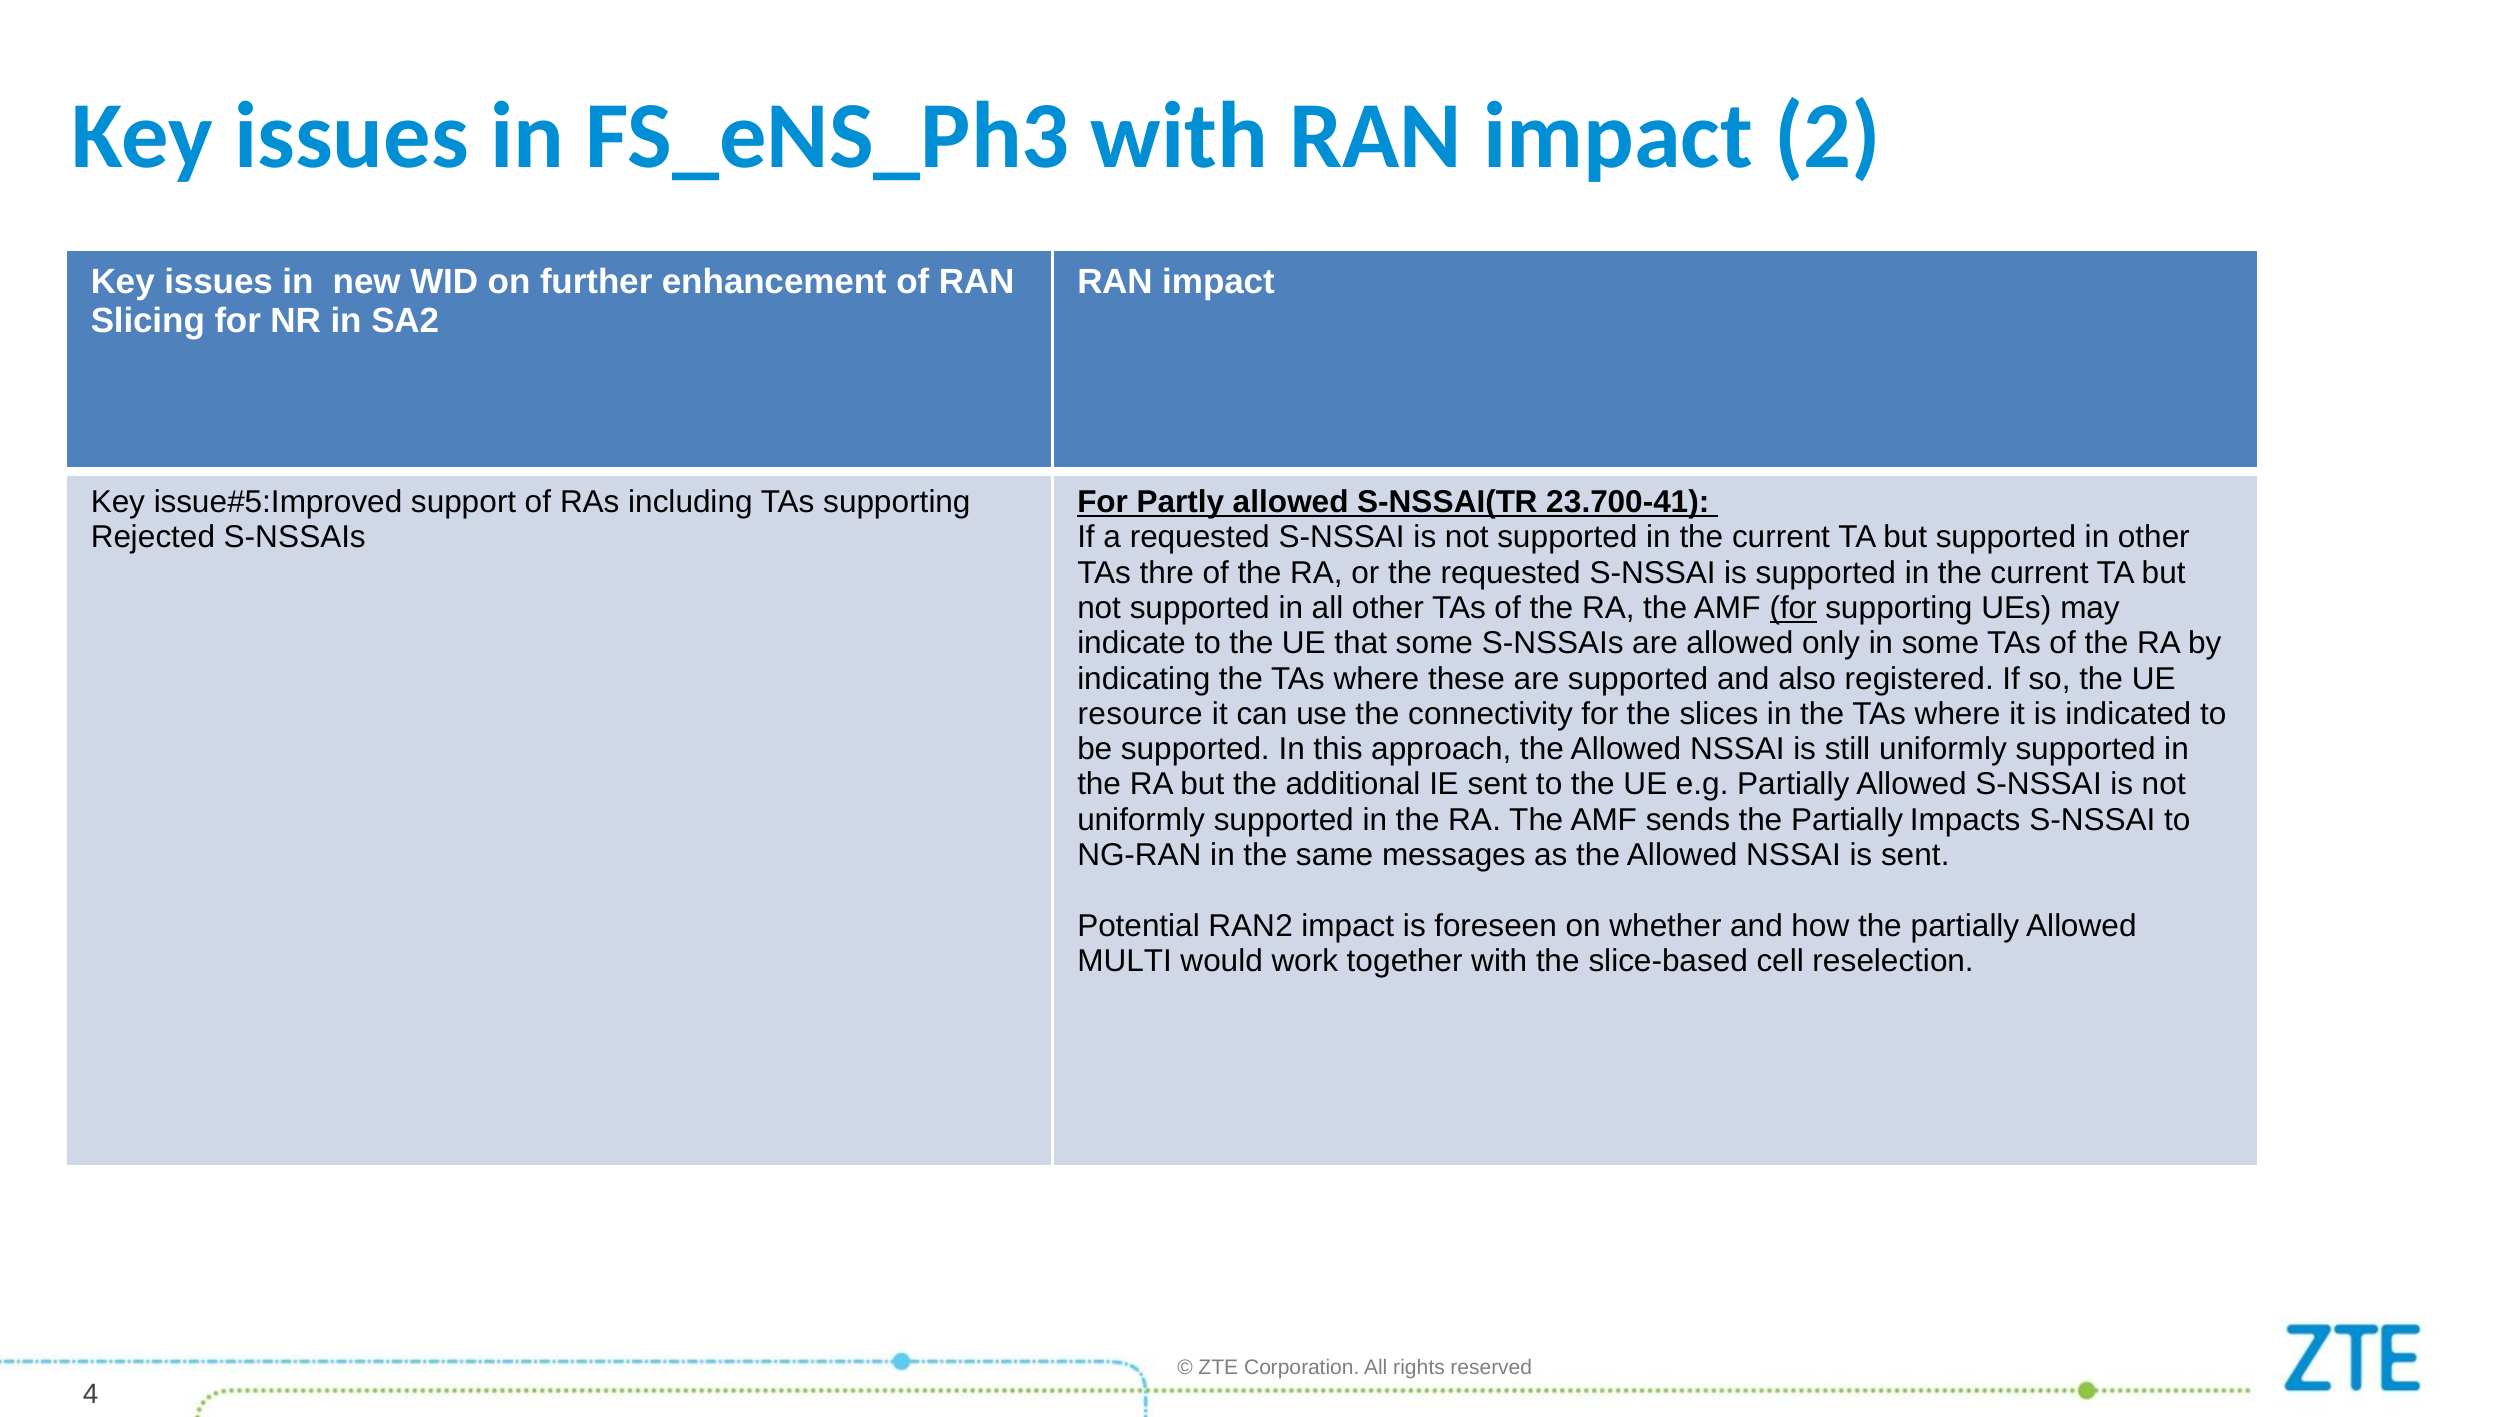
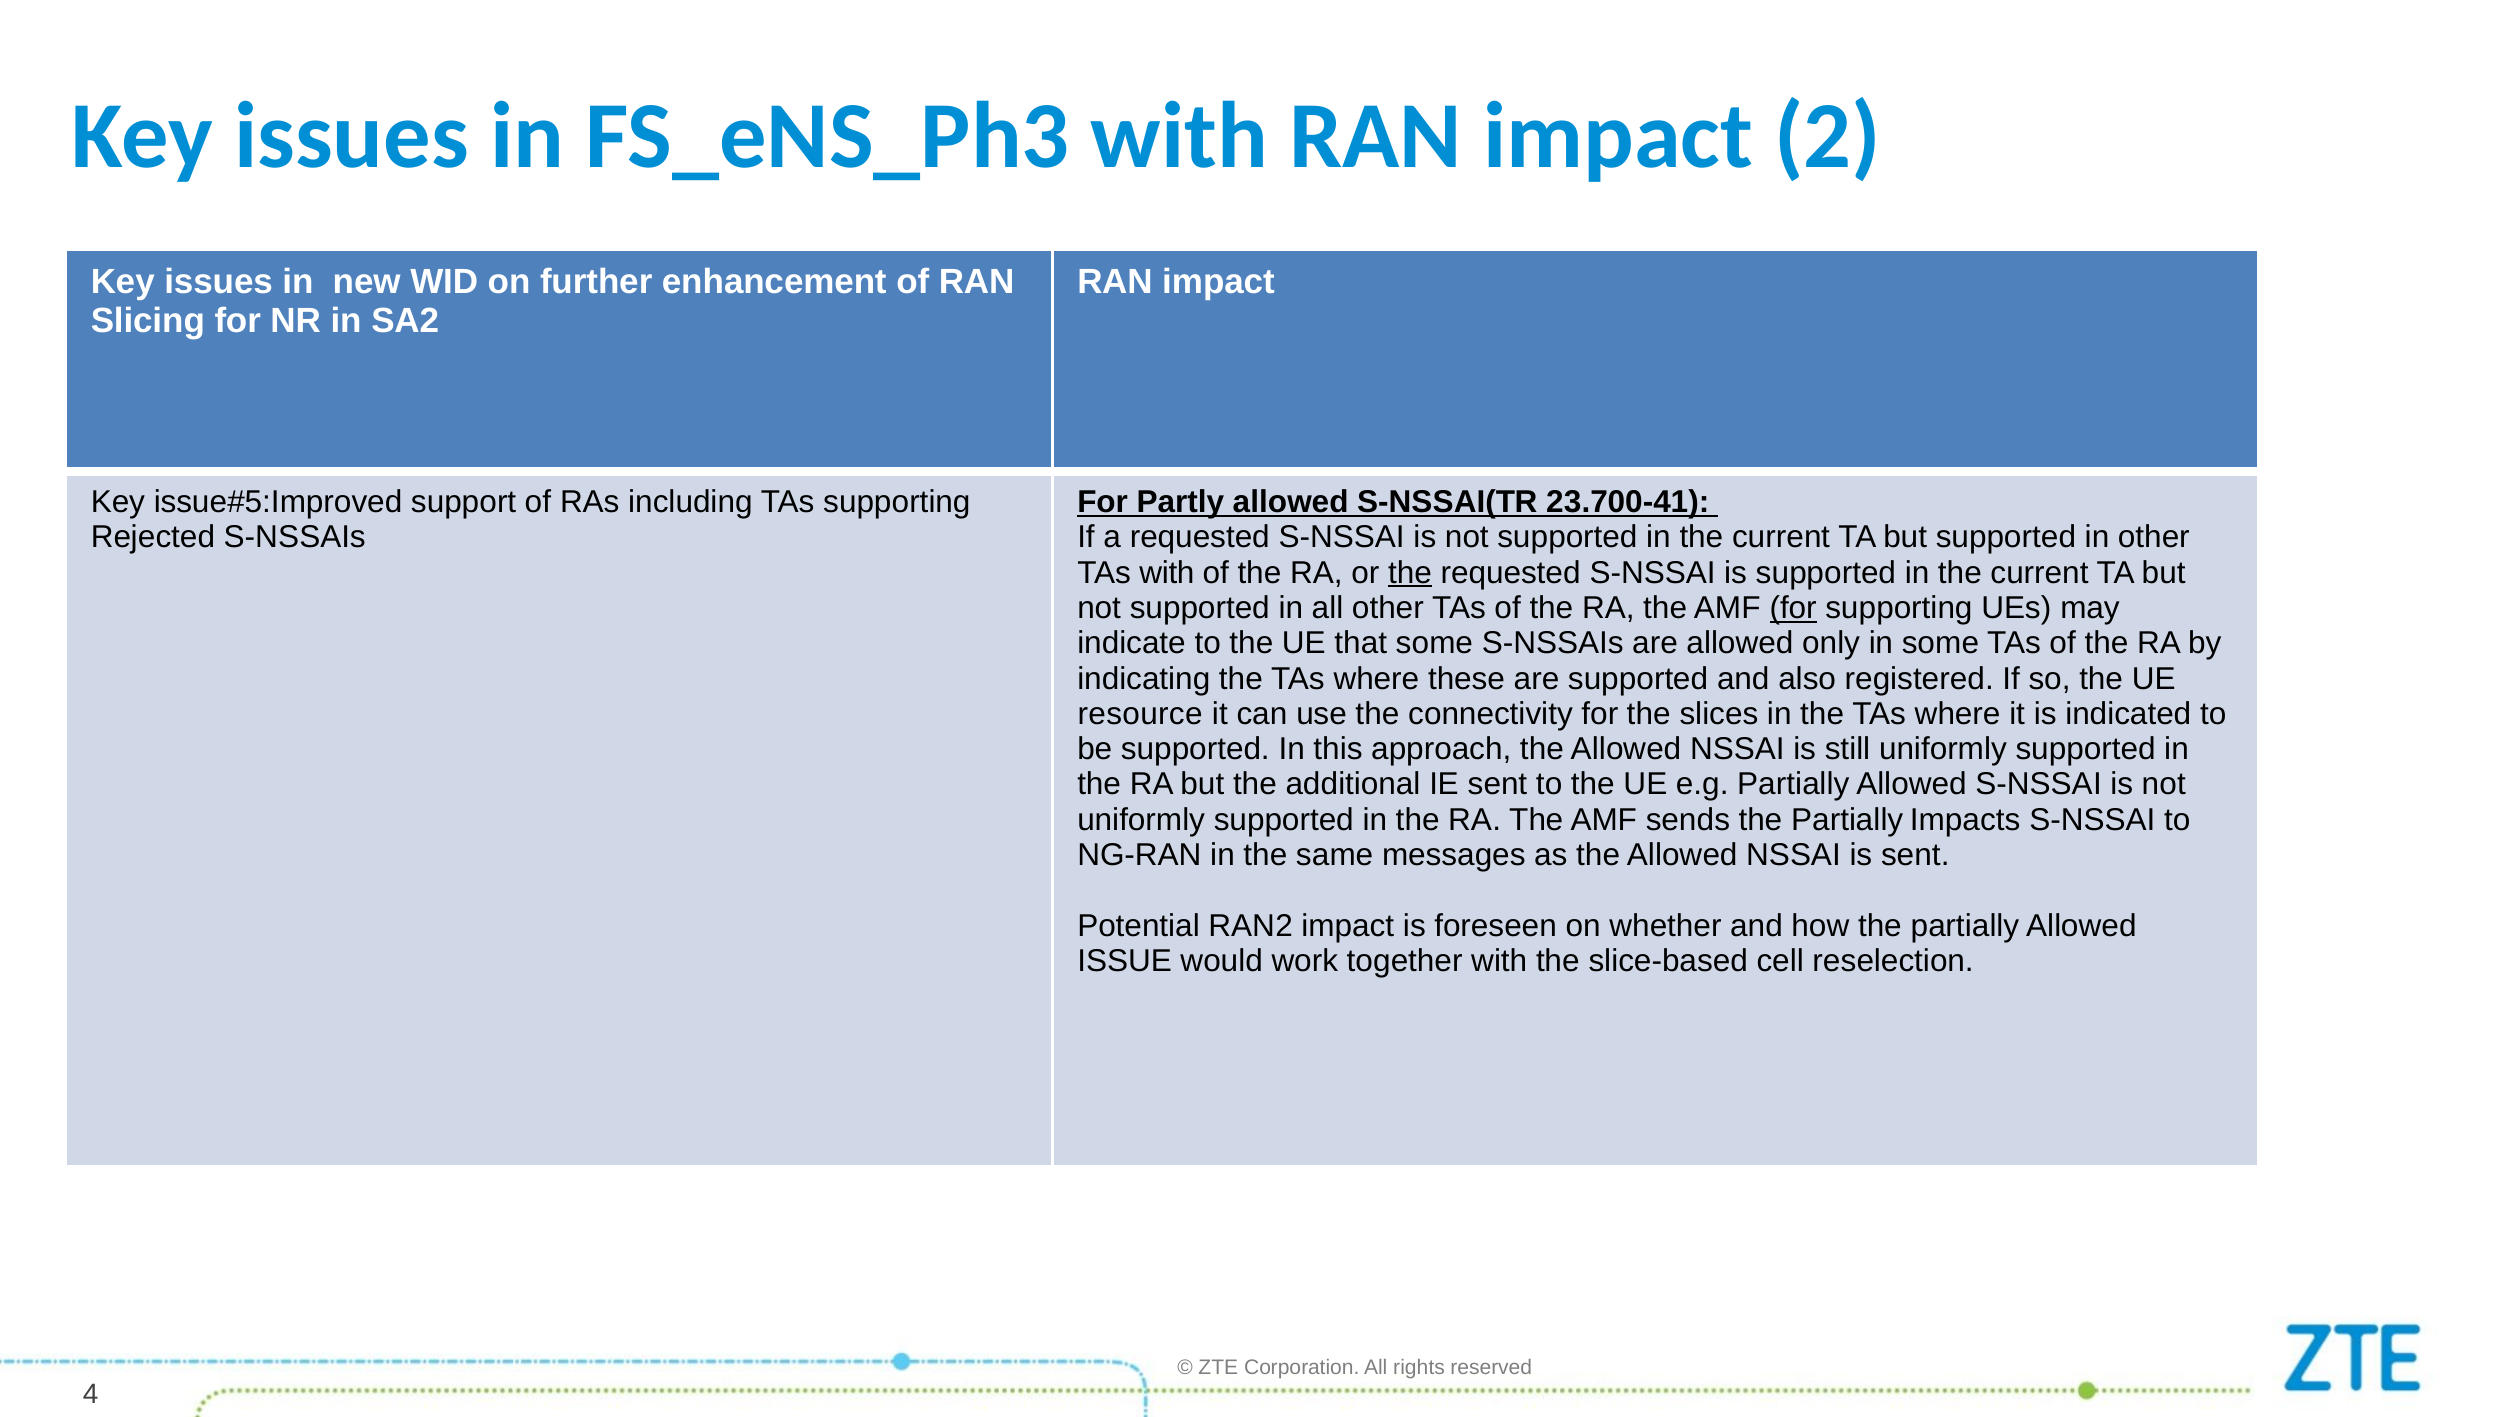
TAs thre: thre -> with
the at (1410, 573) underline: none -> present
MULTI: MULTI -> ISSUE
